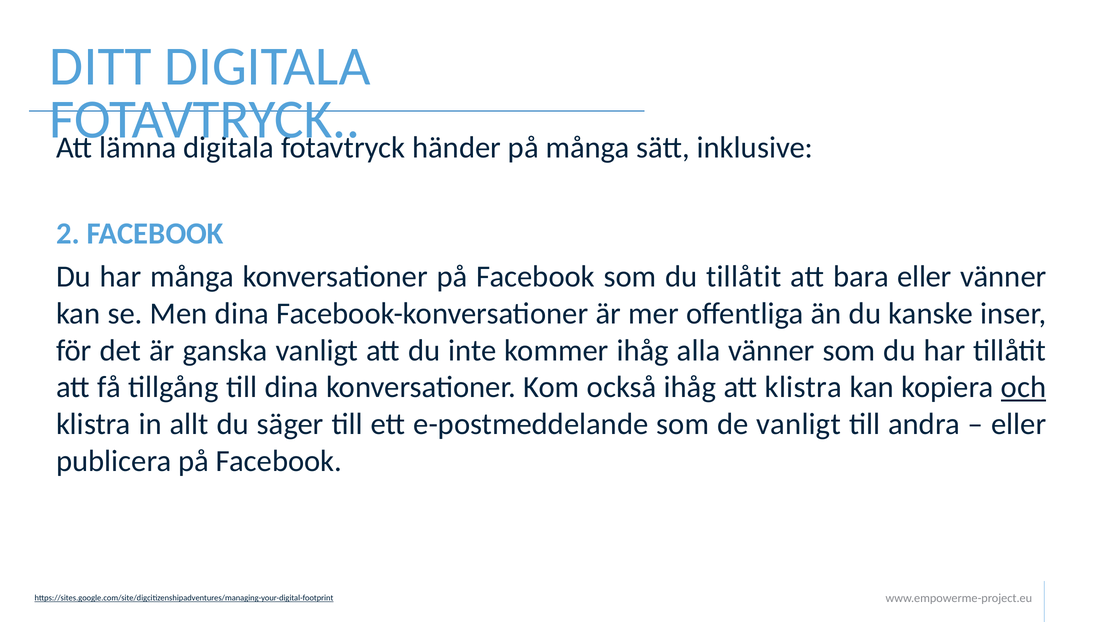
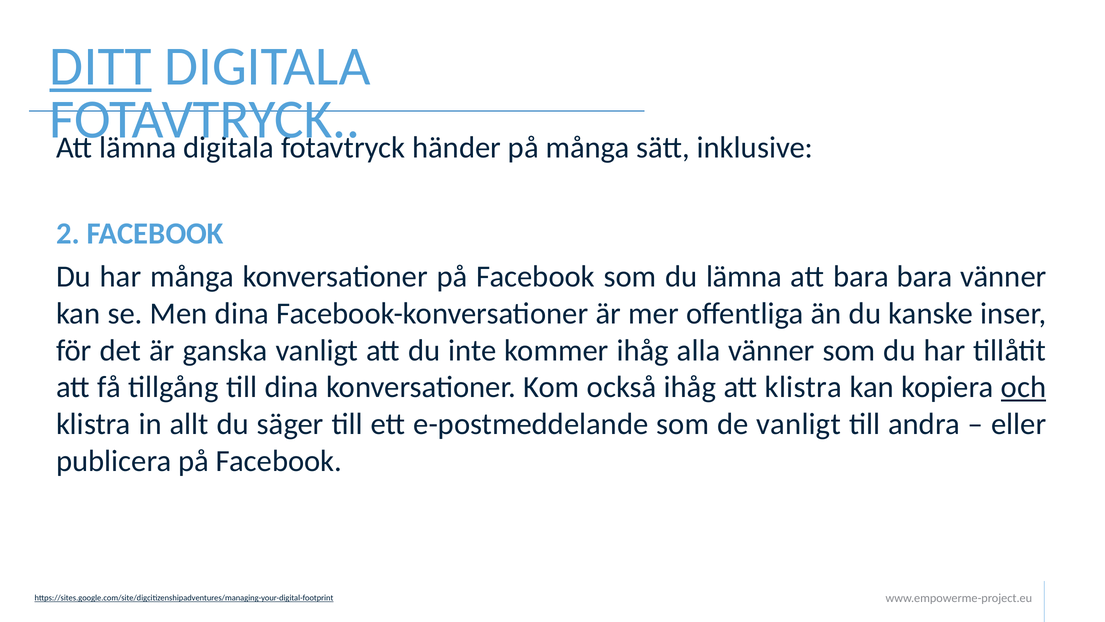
DITT underline: none -> present
du tillåtit: tillåtit -> lämna
bara eller: eller -> bara
